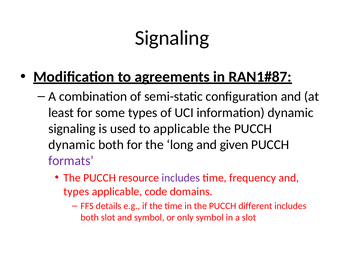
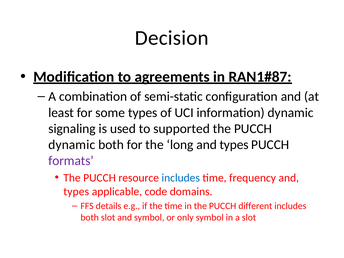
Signaling at (172, 38): Signaling -> Decision
to applicable: applicable -> supported
long and given: given -> types
includes at (181, 178) colour: purple -> blue
